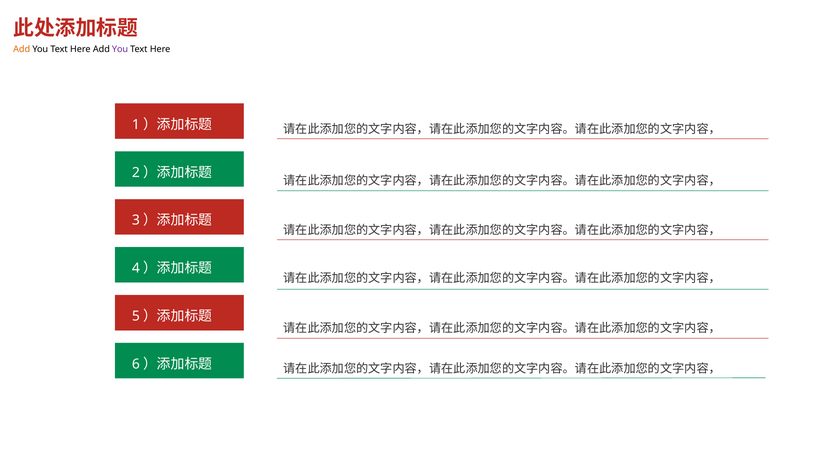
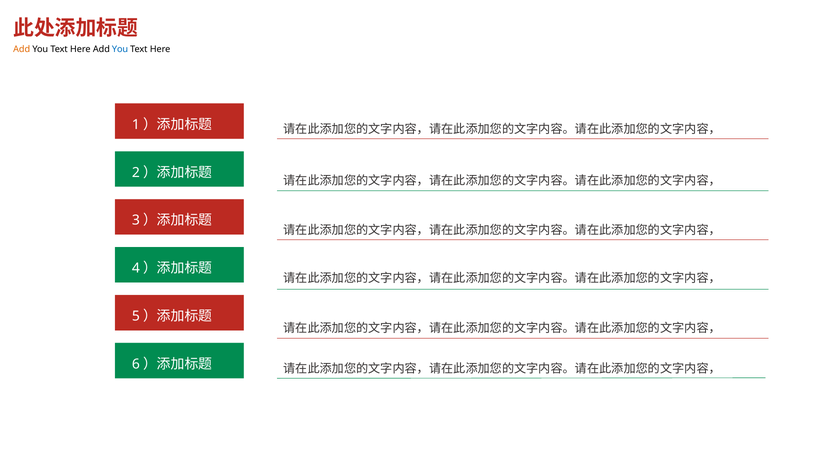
You at (120, 49) colour: purple -> blue
